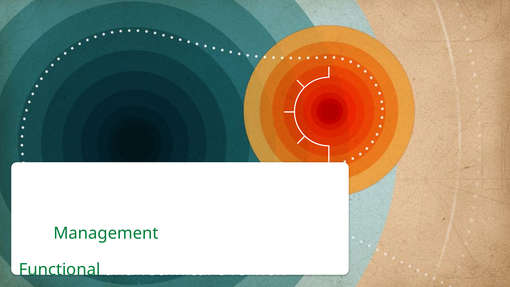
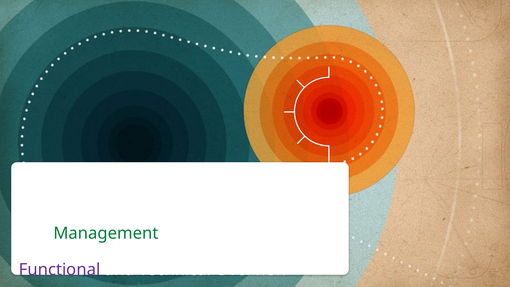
Functional colour: green -> purple
